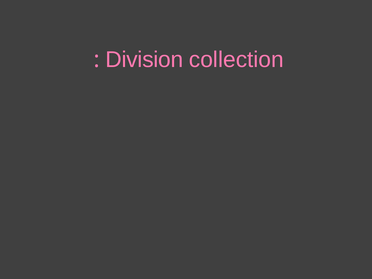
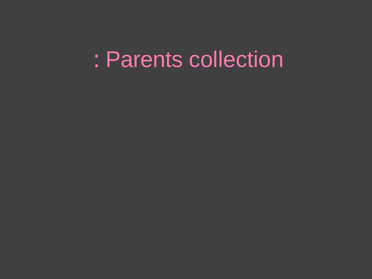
Division: Division -> Parents
